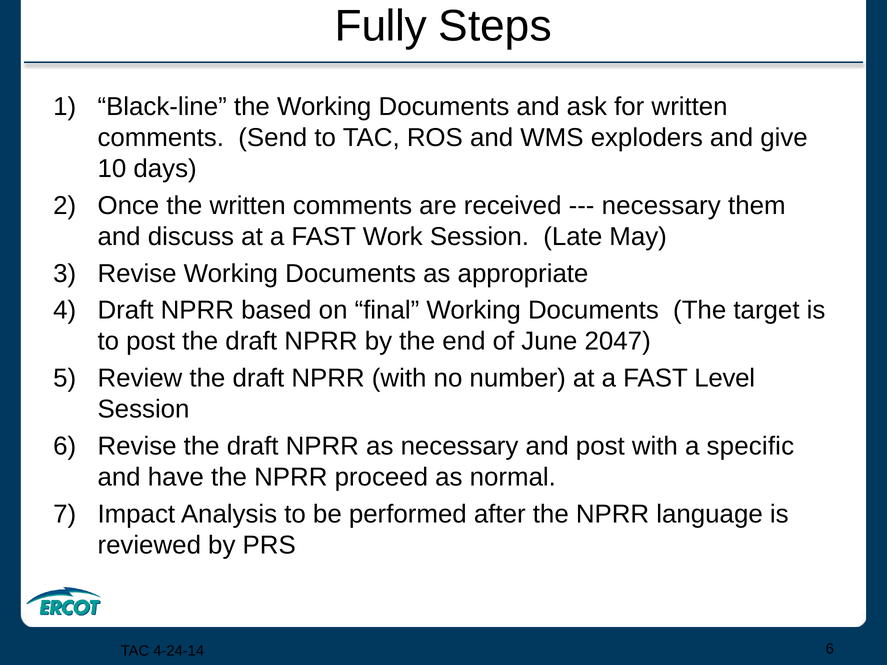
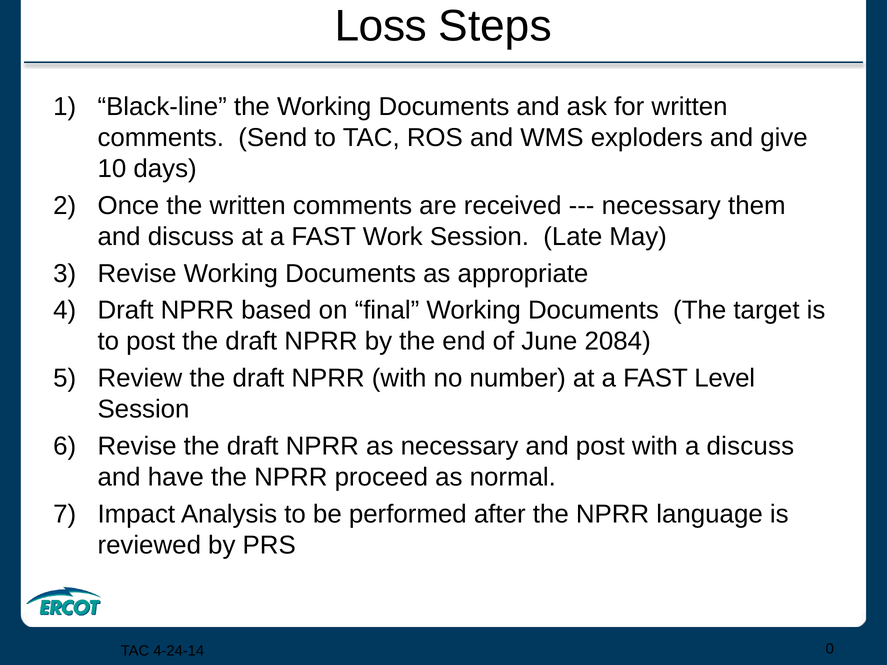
Fully: Fully -> Loss
2047: 2047 -> 2084
a specific: specific -> discuss
4-24-14 6: 6 -> 0
